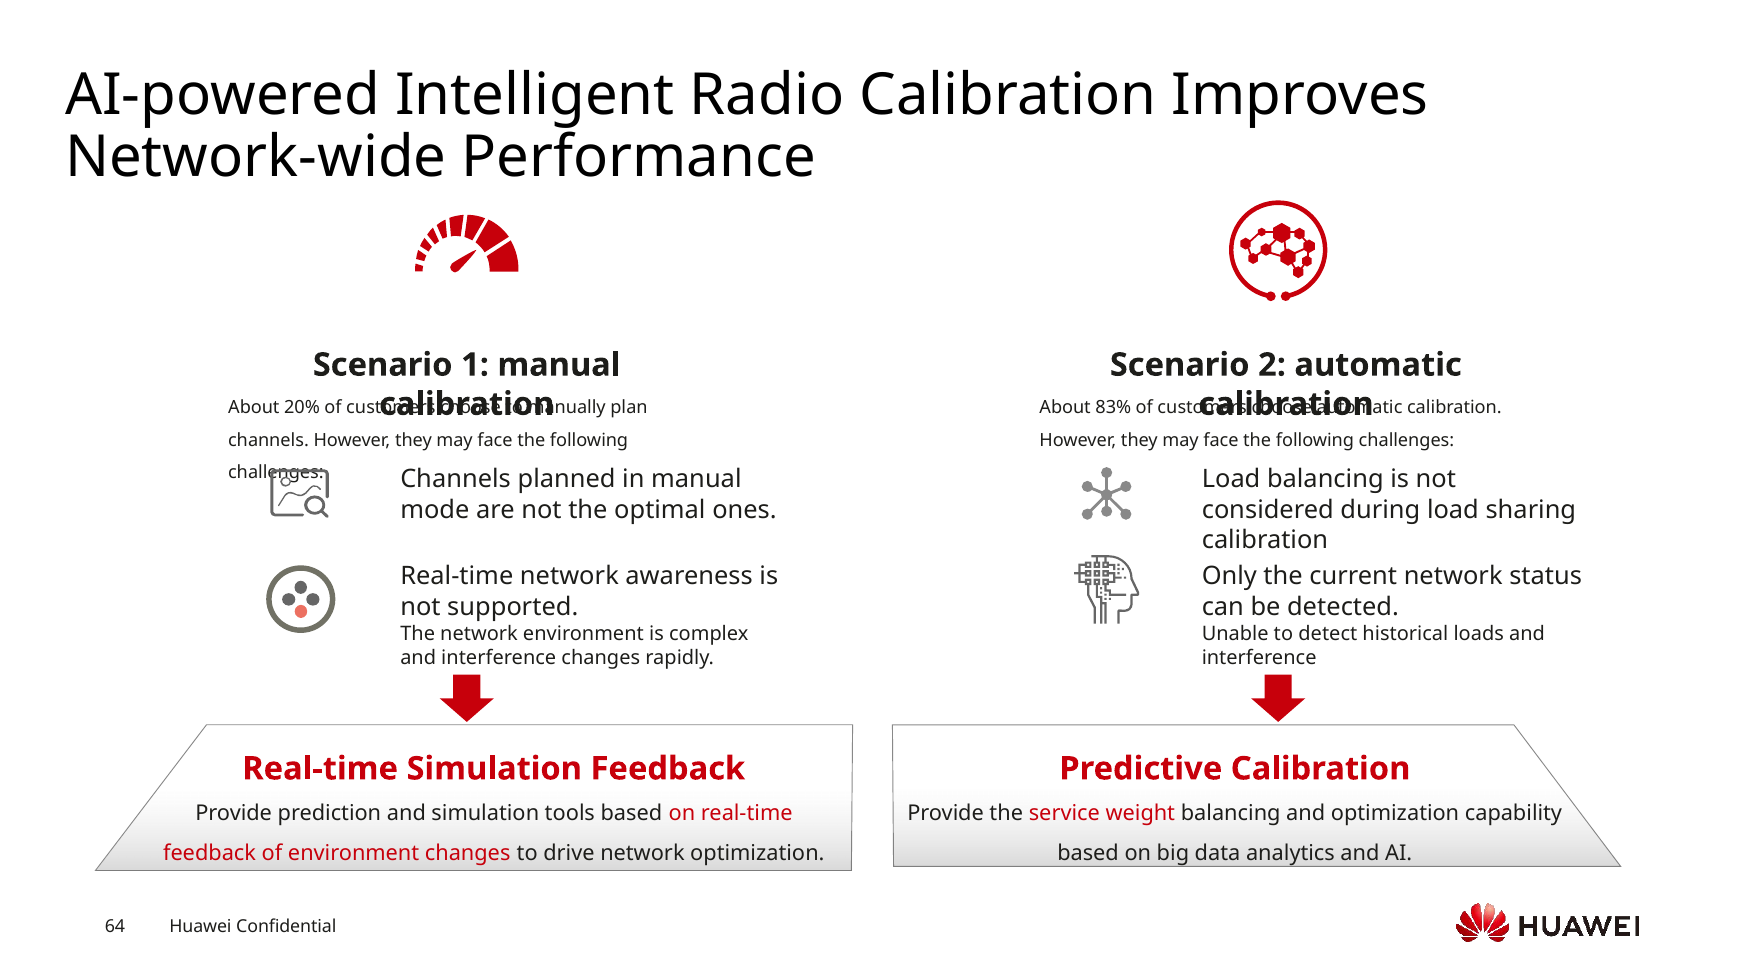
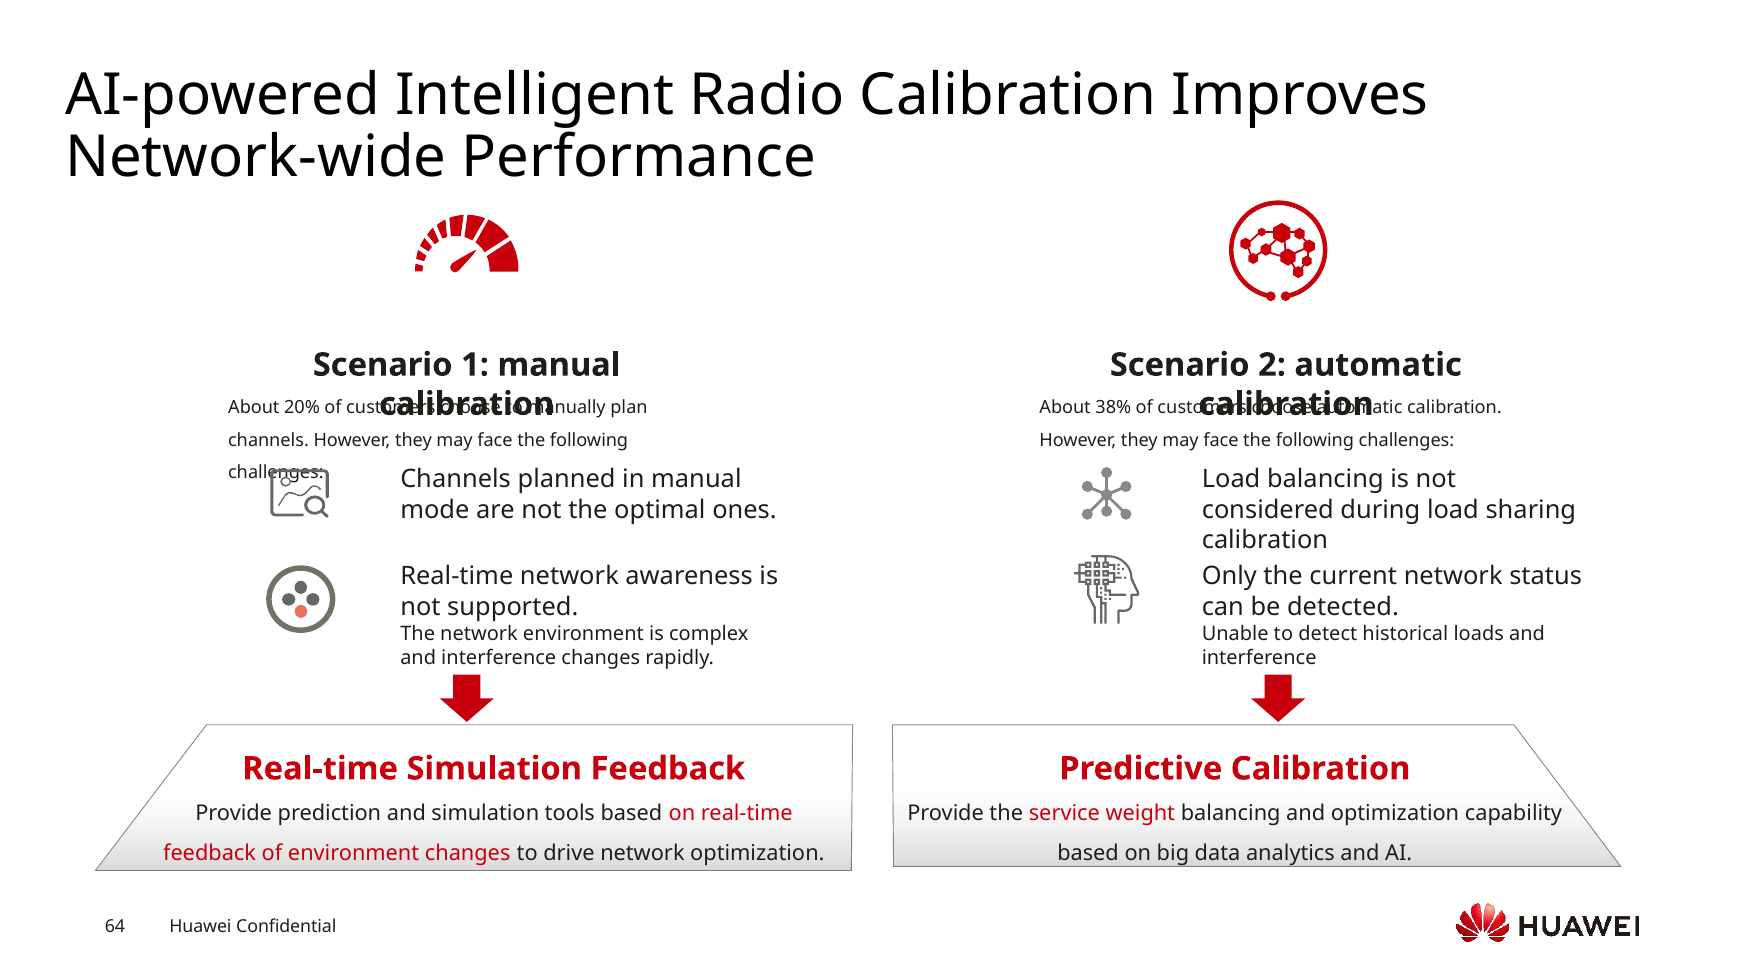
83%: 83% -> 38%
